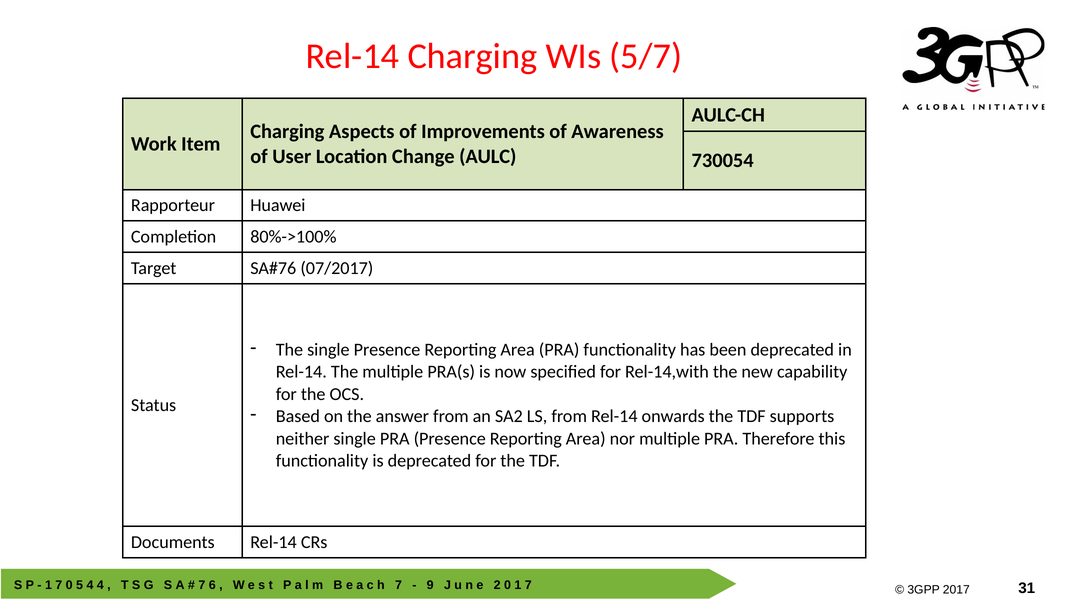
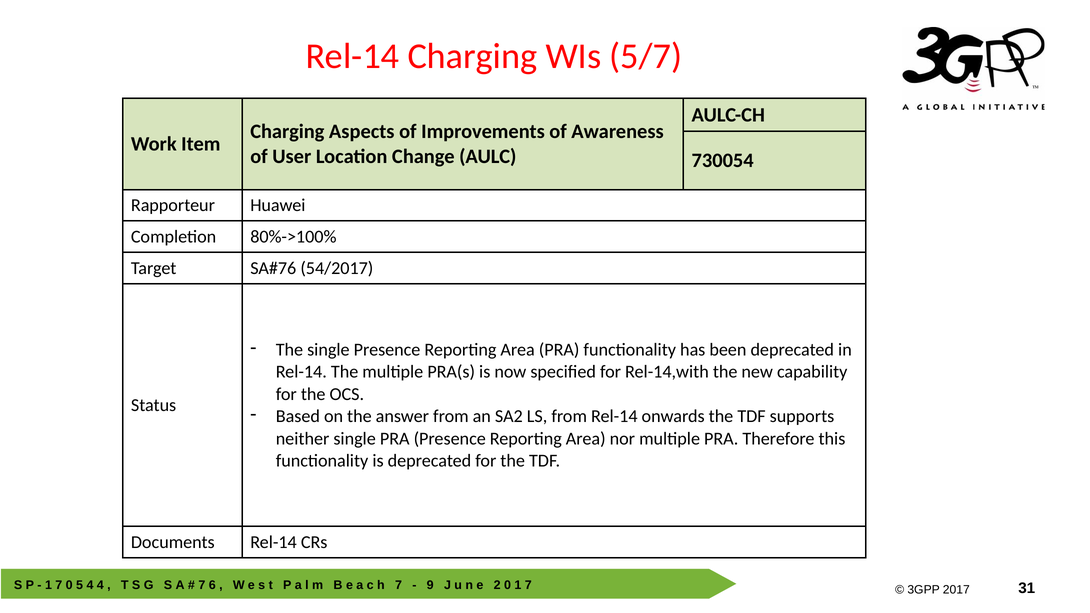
07/2017: 07/2017 -> 54/2017
